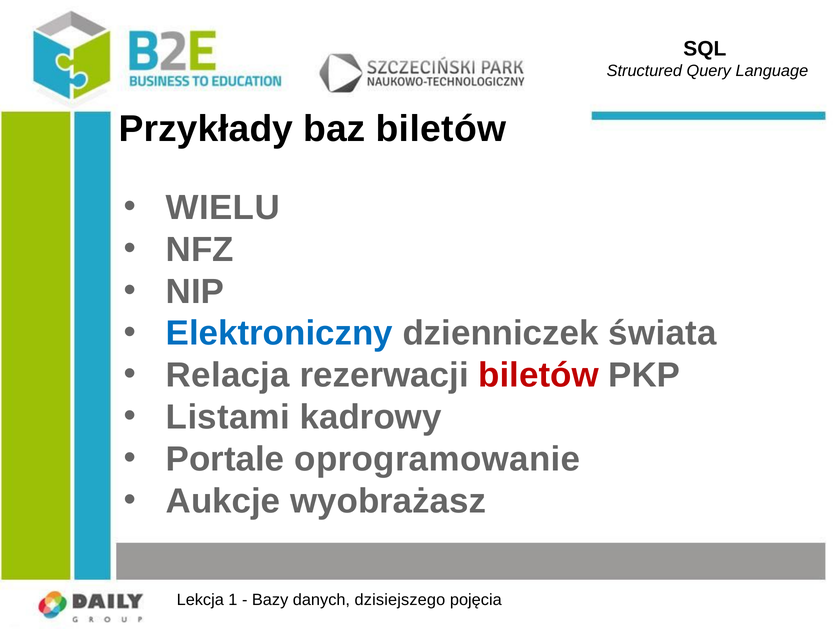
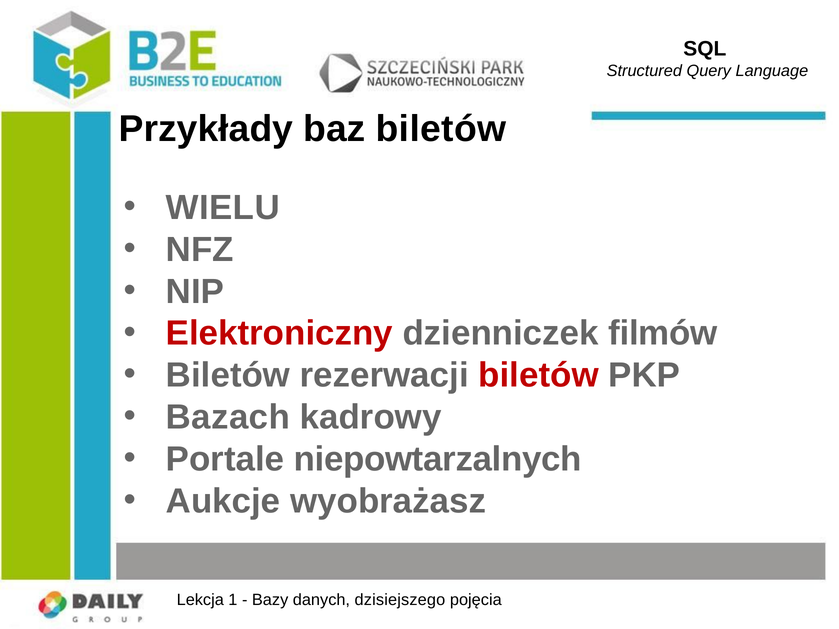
Elektroniczny colour: blue -> red
świata: świata -> filmów
Relacja at (228, 375): Relacja -> Biletów
Listami: Listami -> Bazach
oprogramowanie: oprogramowanie -> niepowtarzalnych
